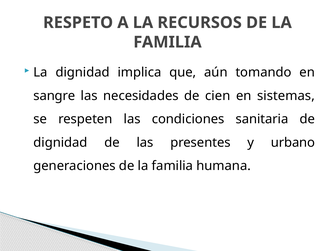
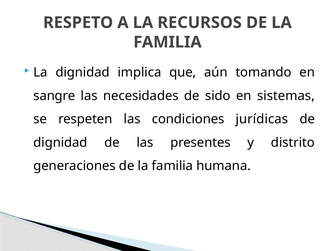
cien: cien -> sido
sanitaria: sanitaria -> jurídicas
urbano: urbano -> distrito
